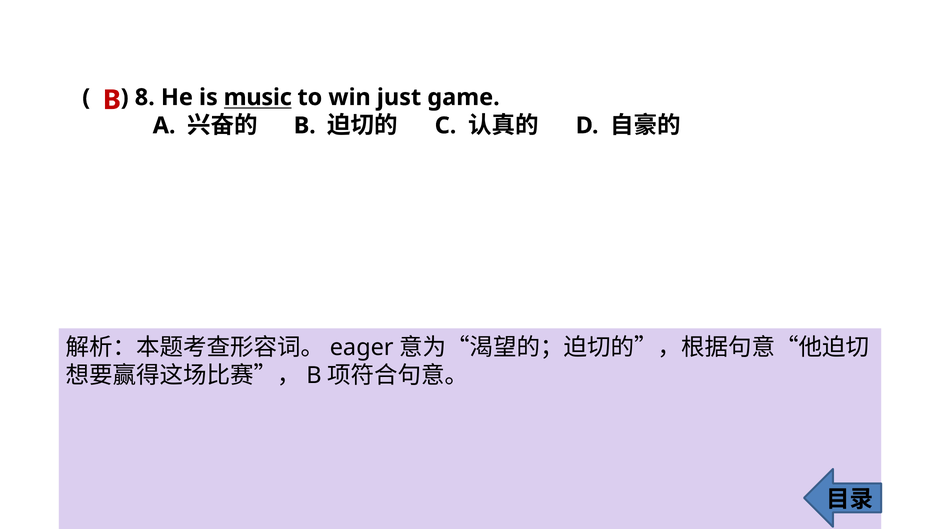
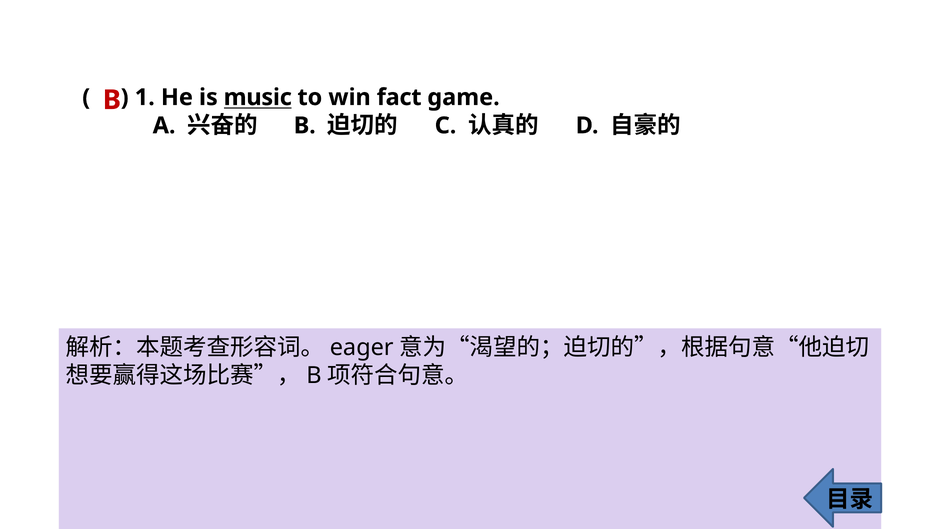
8: 8 -> 1
just: just -> fact
